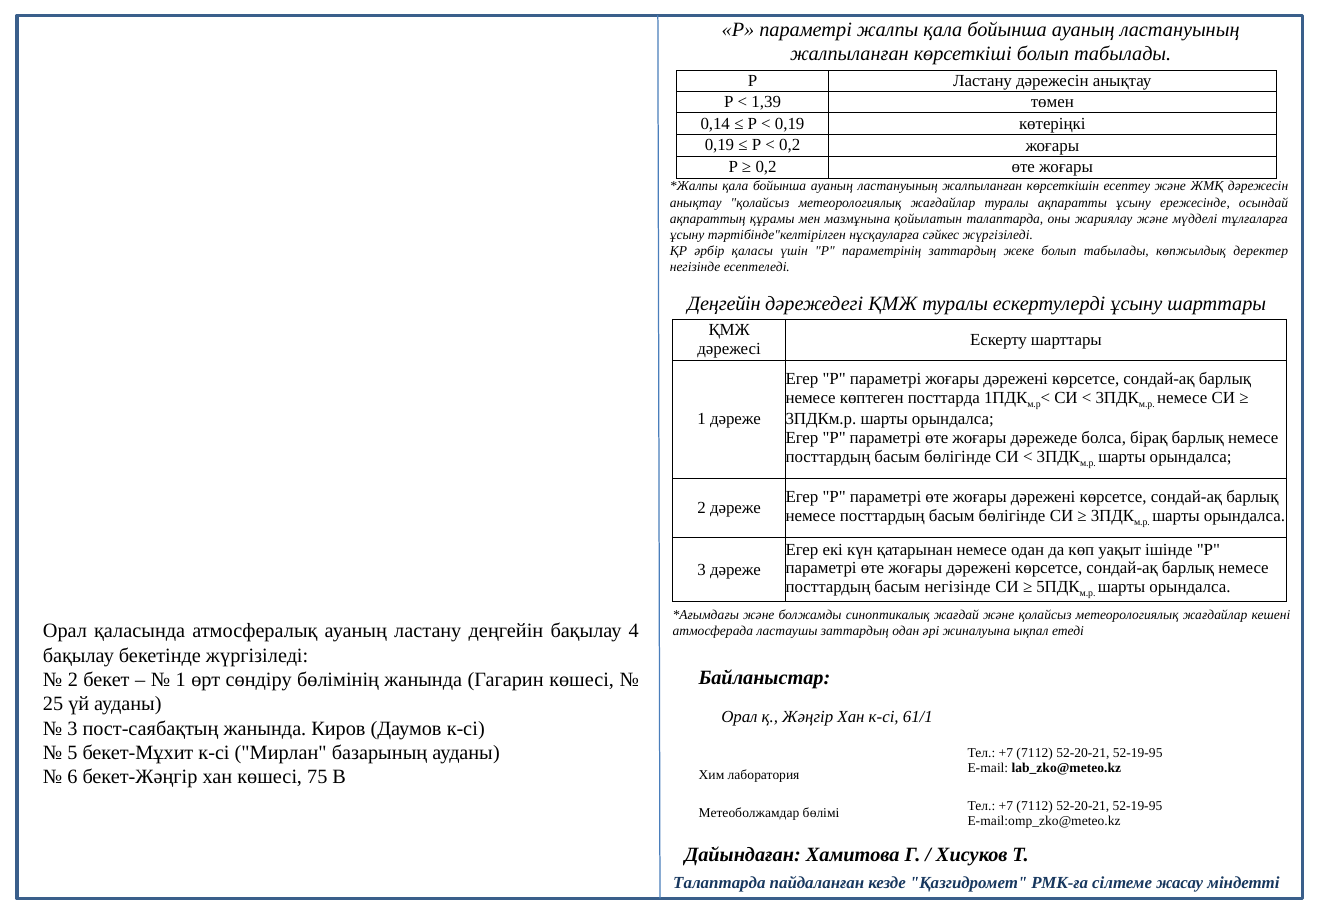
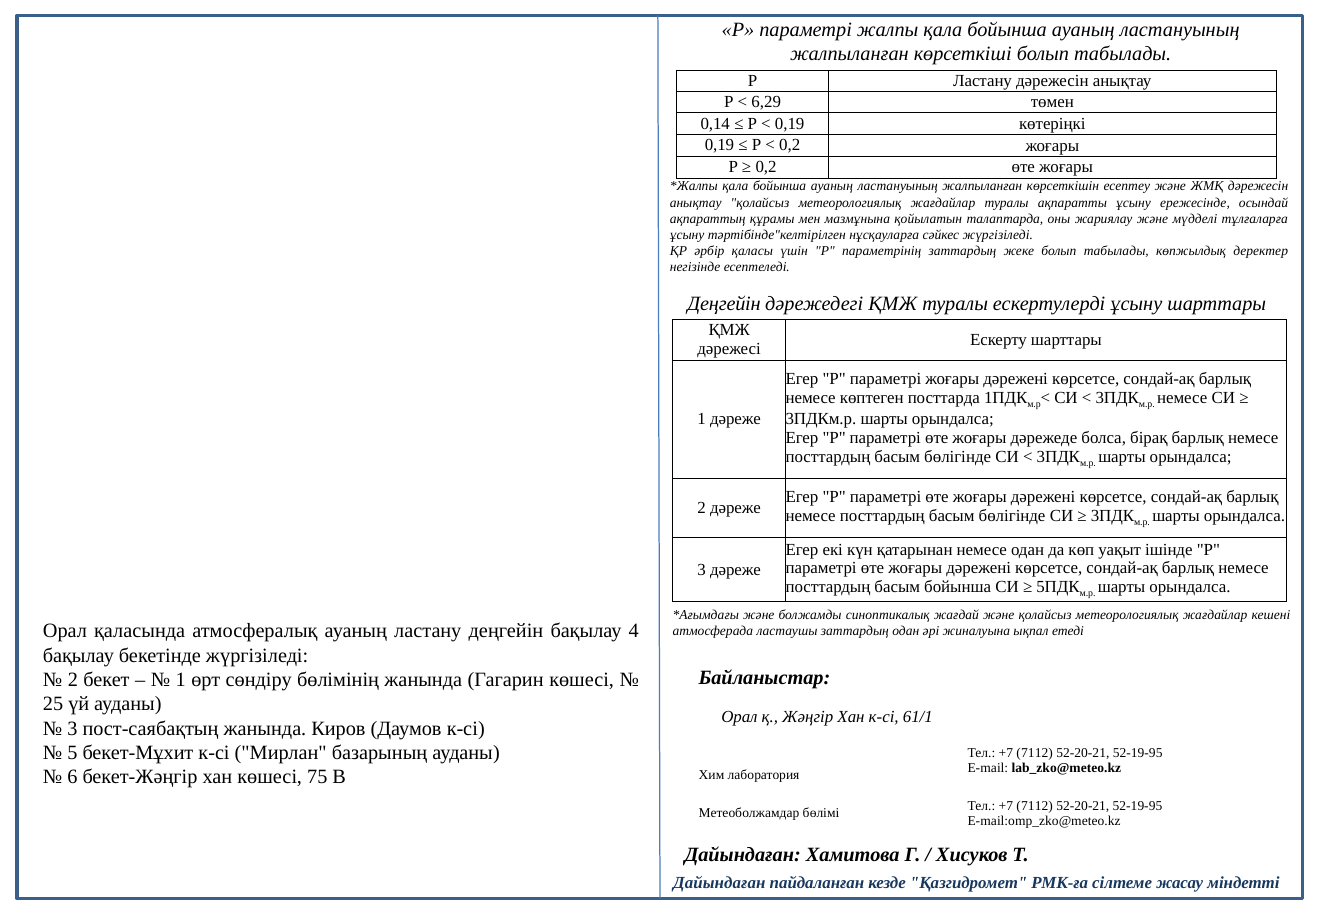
1,39: 1,39 -> 6,29
басым негізінде: негізінде -> бойынша
Талаптарда at (719, 883): Талаптарда -> Дайындаған
